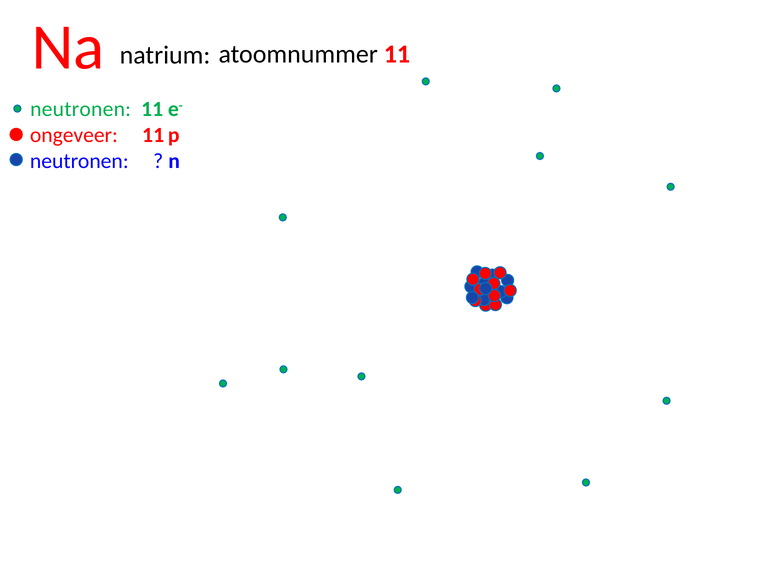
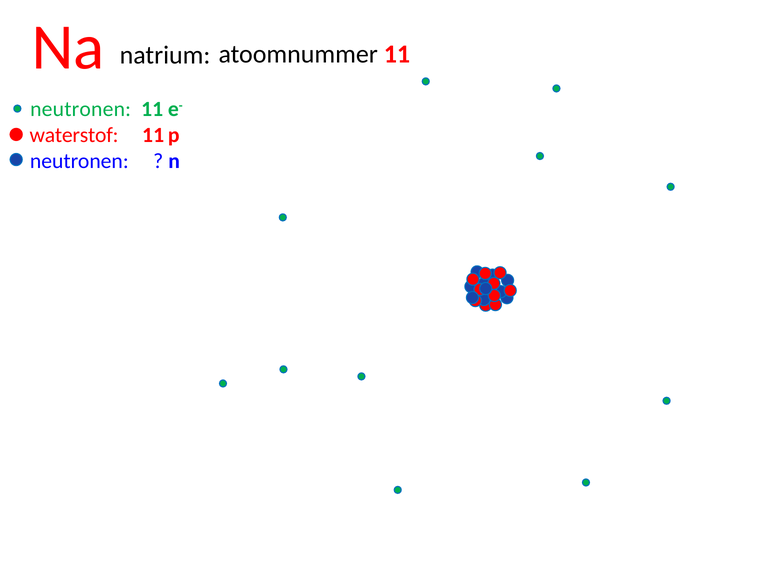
ongeveer: ongeveer -> waterstof
